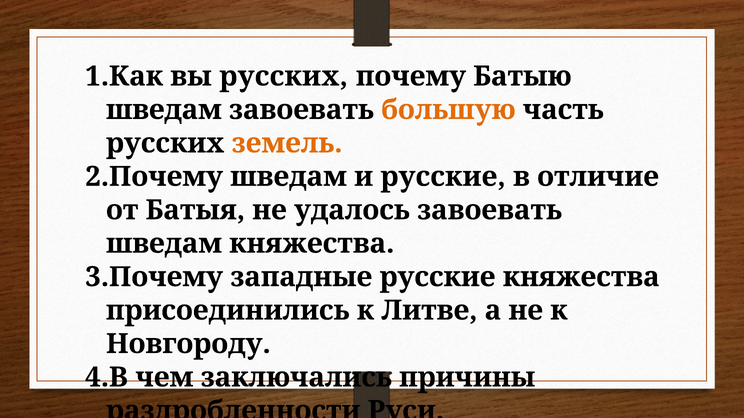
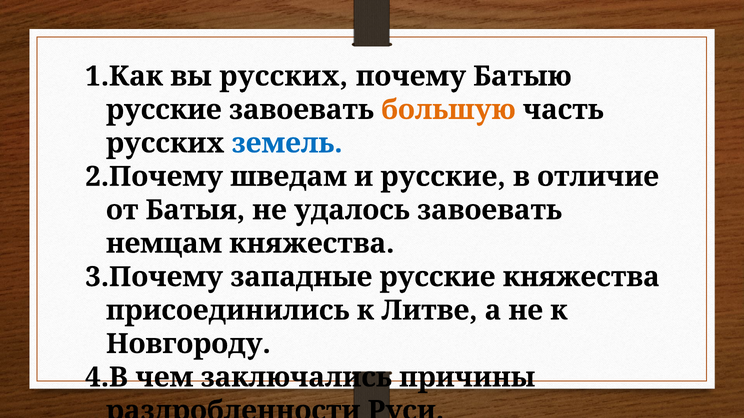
шведам at (164, 110): шведам -> русские
земель colour: orange -> blue
шведам at (164, 244): шведам -> немцам
